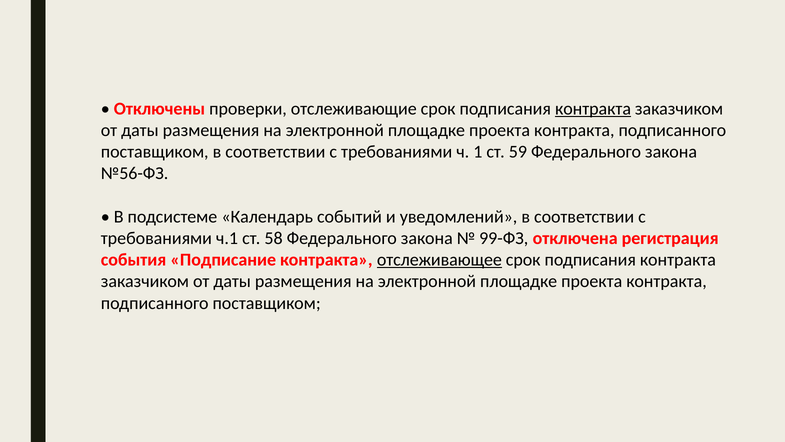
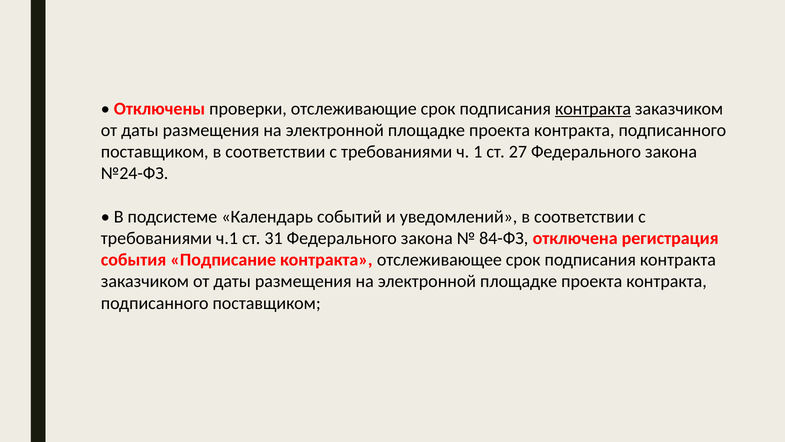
59: 59 -> 27
№56-ФЗ: №56-ФЗ -> №24-ФЗ
58: 58 -> 31
99-ФЗ: 99-ФЗ -> 84-ФЗ
отслеживающее underline: present -> none
